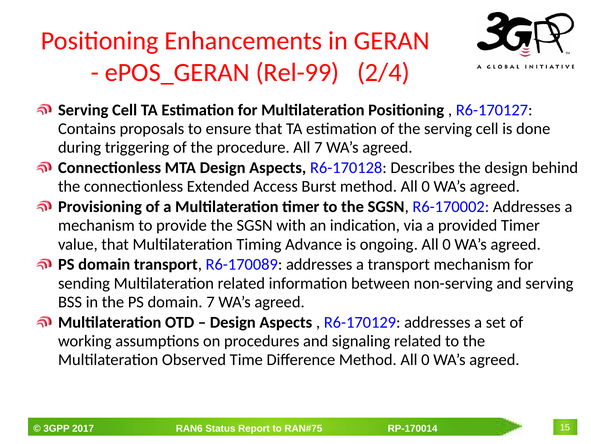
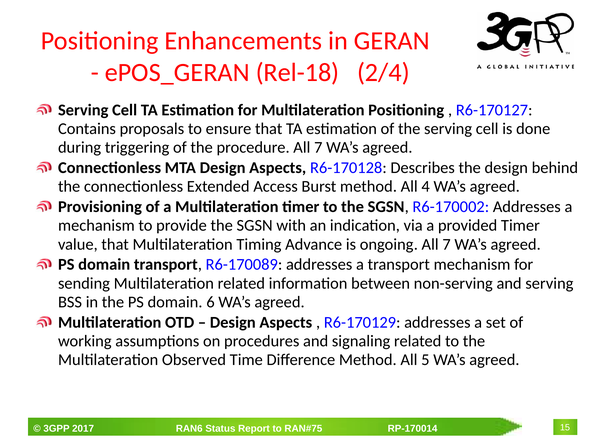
Rel-99: Rel-99 -> Rel-18
Burst method All 0: 0 -> 4
ongoing All 0: 0 -> 7
domain 7: 7 -> 6
Difference Method All 0: 0 -> 5
